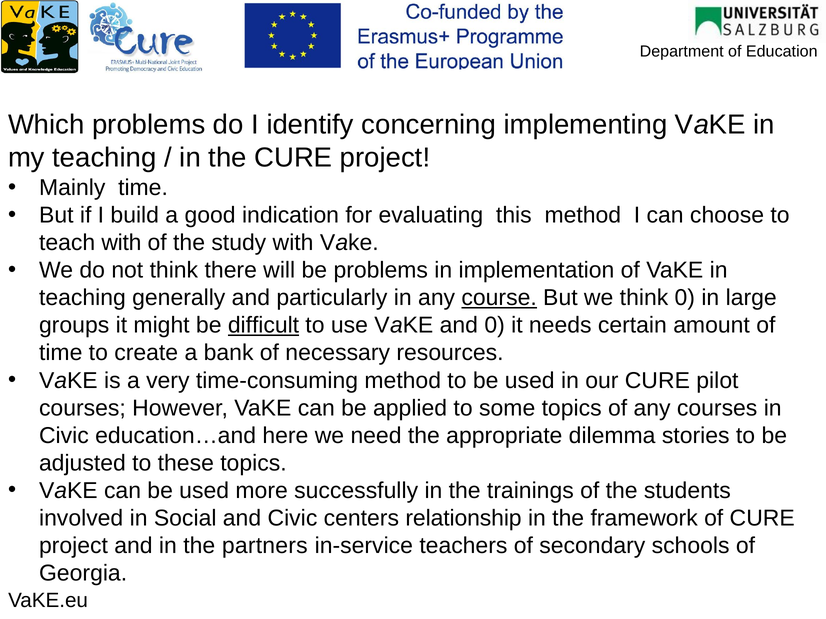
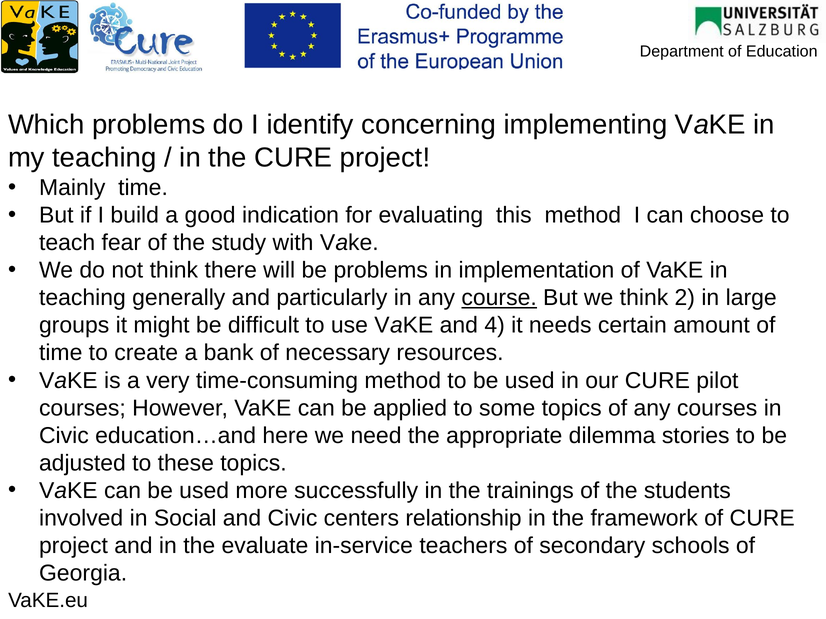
teach with: with -> fear
think 0: 0 -> 2
difficult underline: present -> none
and 0: 0 -> 4
partners: partners -> evaluate
